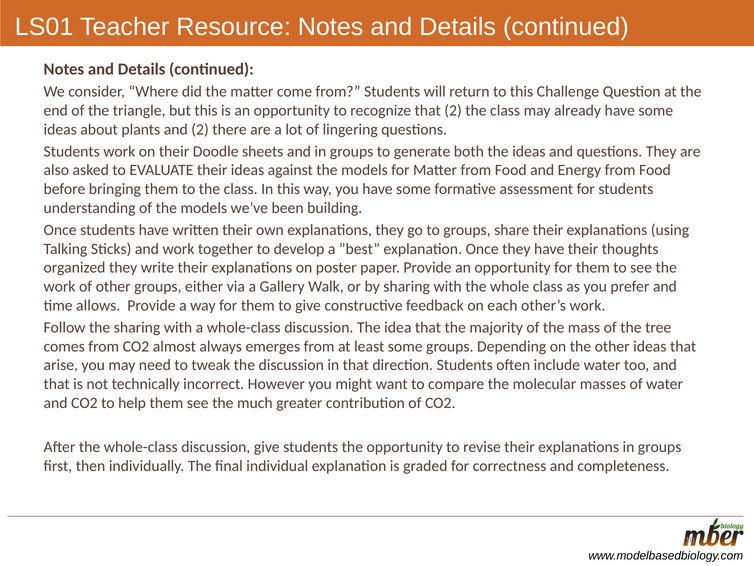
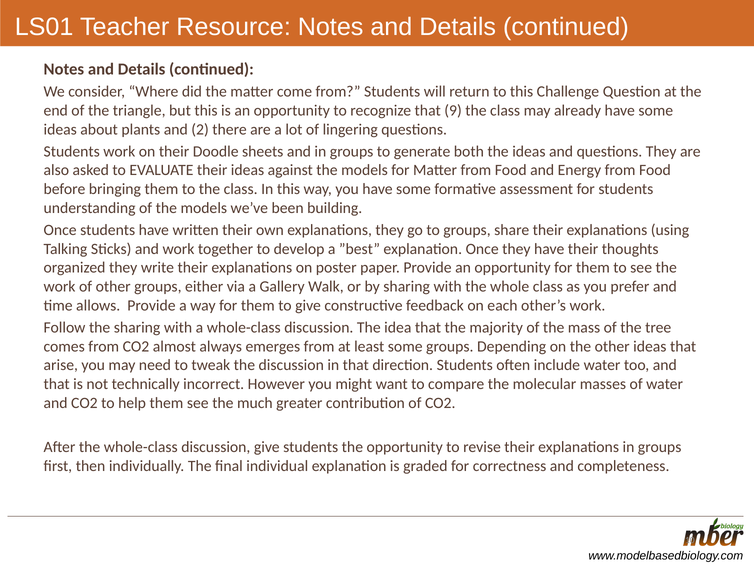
that 2: 2 -> 9
